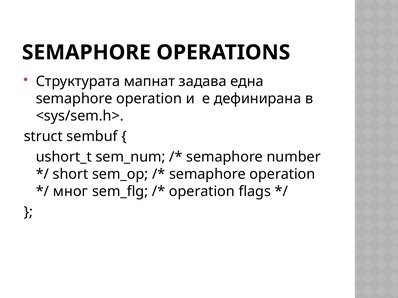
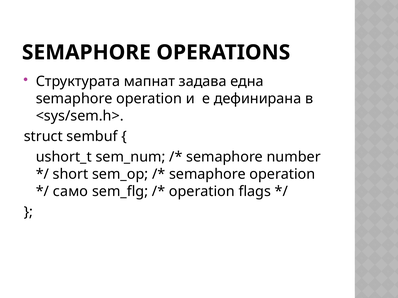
мног: мног -> само
